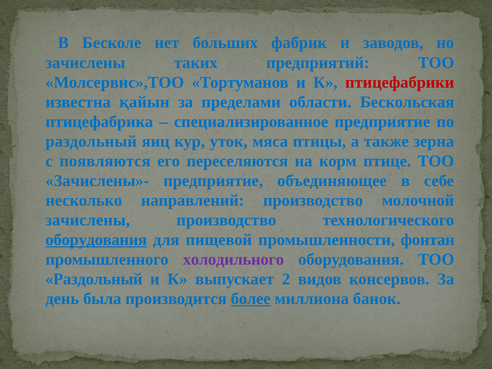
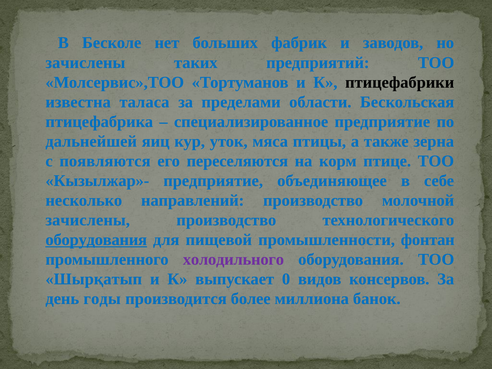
птицефабрики colour: red -> black
қайын: қайын -> таласа
раздольный at (91, 141): раздольный -> дальнейшей
Зачислены»-: Зачислены»- -> Кызылжар»-
Раздольный at (94, 279): Раздольный -> Шырқатып
2: 2 -> 0
была: была -> годы
более underline: present -> none
